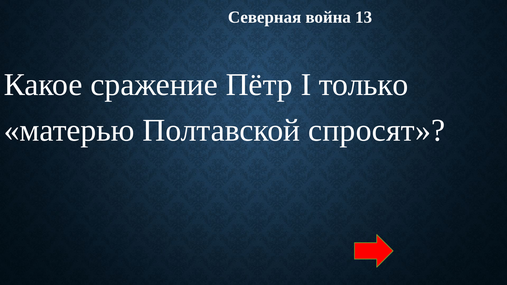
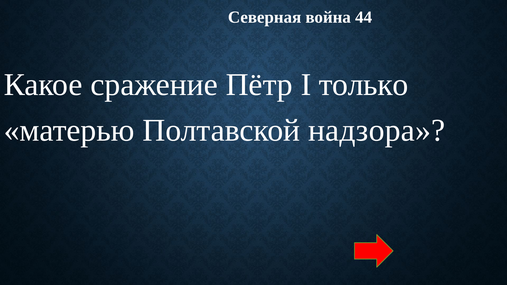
13: 13 -> 44
спросят: спросят -> надзора
